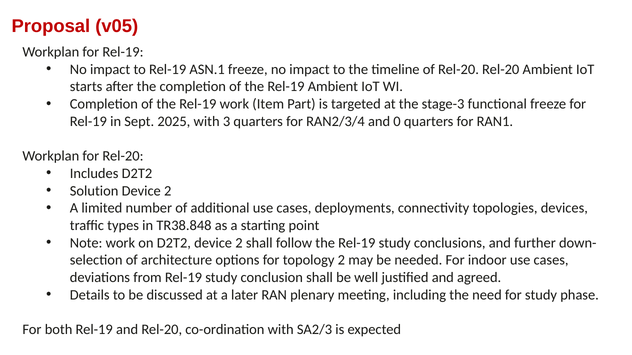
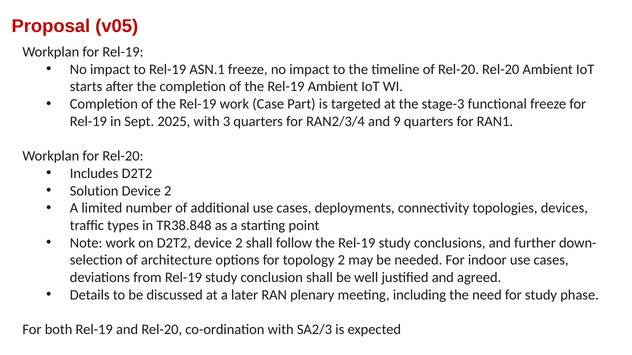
Item: Item -> Case
0: 0 -> 9
